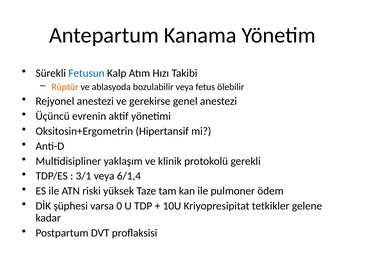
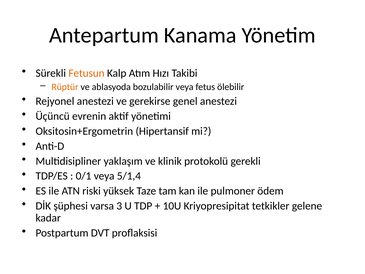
Fetusun colour: blue -> orange
3/1: 3/1 -> 0/1
6/1,4: 6/1,4 -> 5/1,4
0: 0 -> 3
